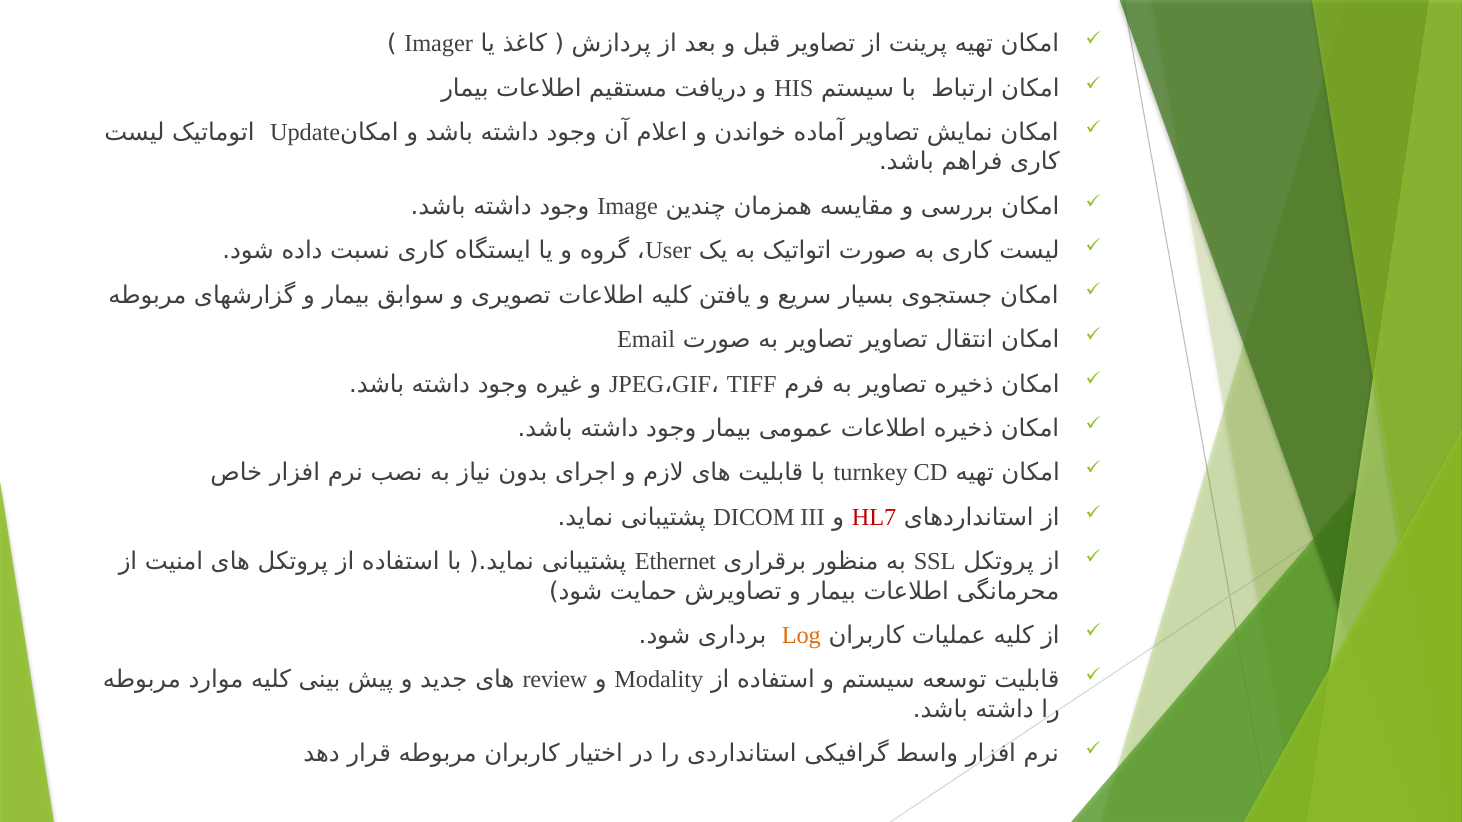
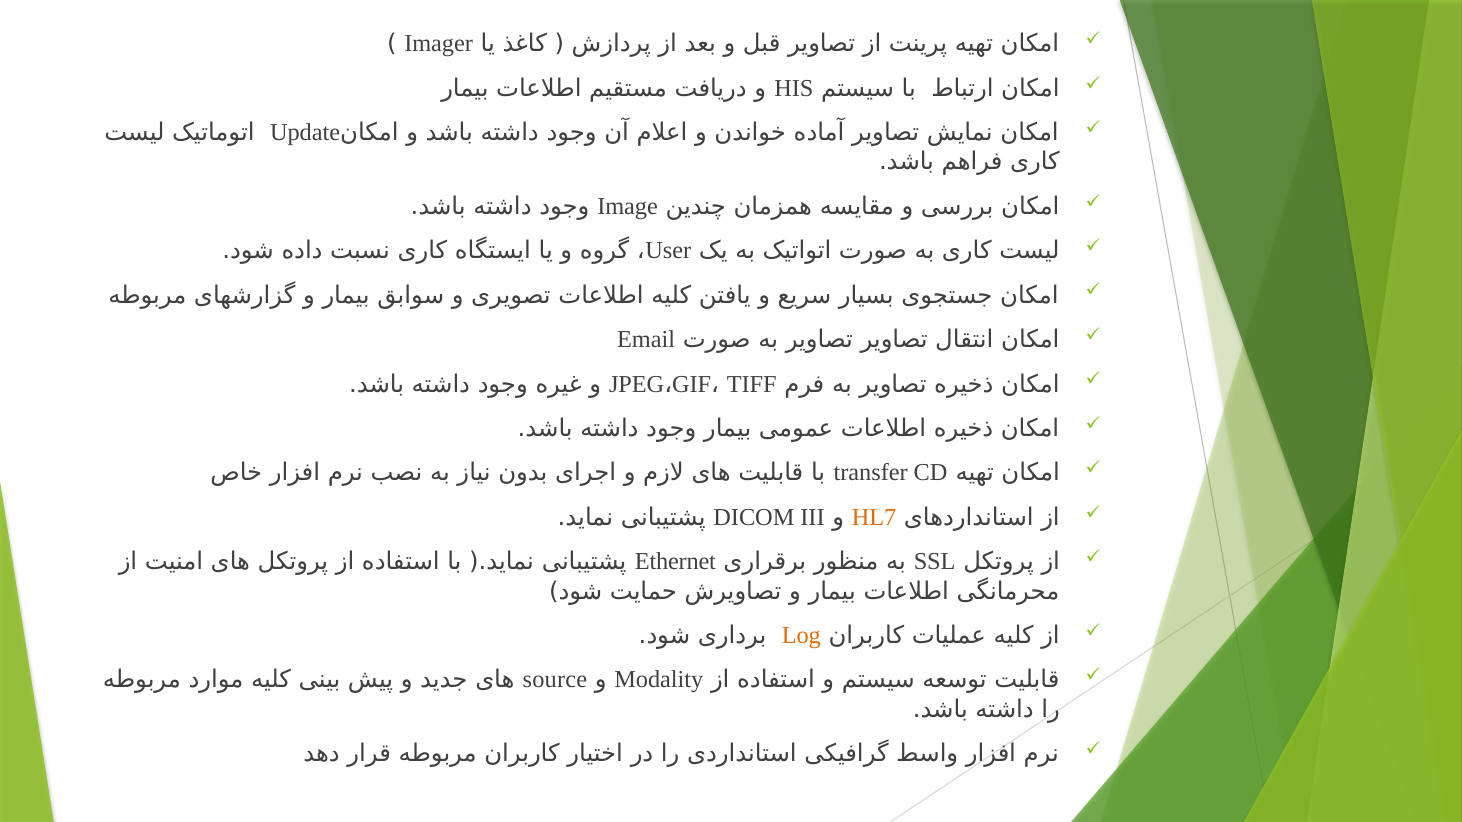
turnkey: turnkey -> transfer
HL7 colour: red -> orange
review: review -> source
